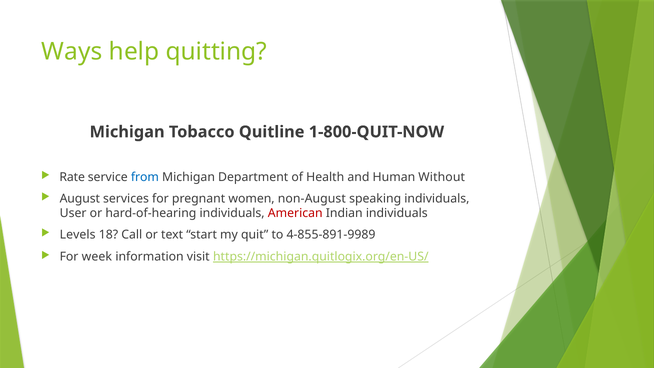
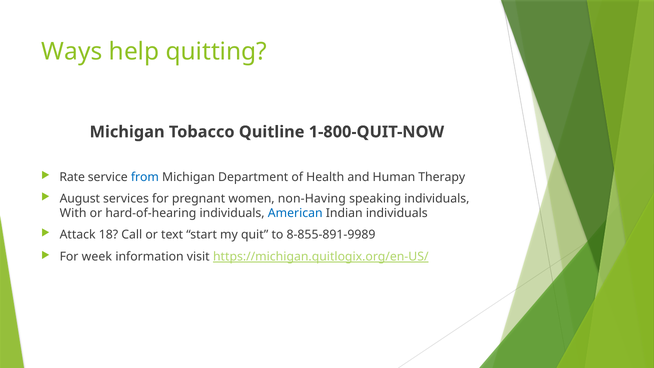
Without: Without -> Therapy
non-August: non-August -> non-Having
User: User -> With
American colour: red -> blue
Levels: Levels -> Attack
4-855-891-9989: 4-855-891-9989 -> 8-855-891-9989
